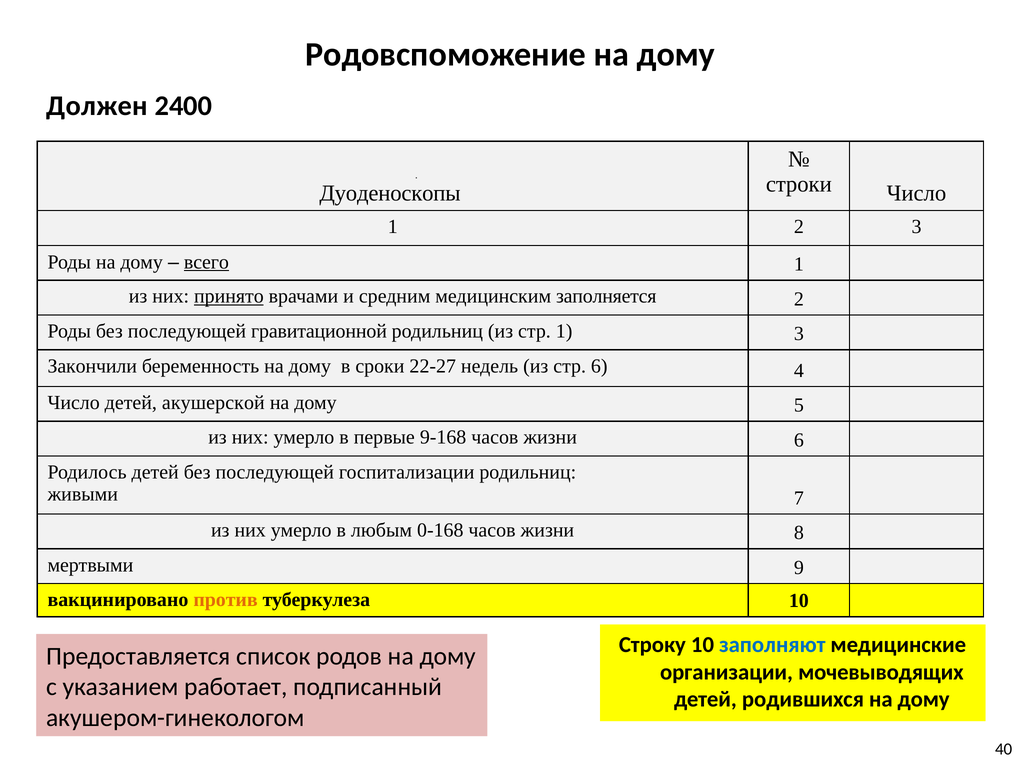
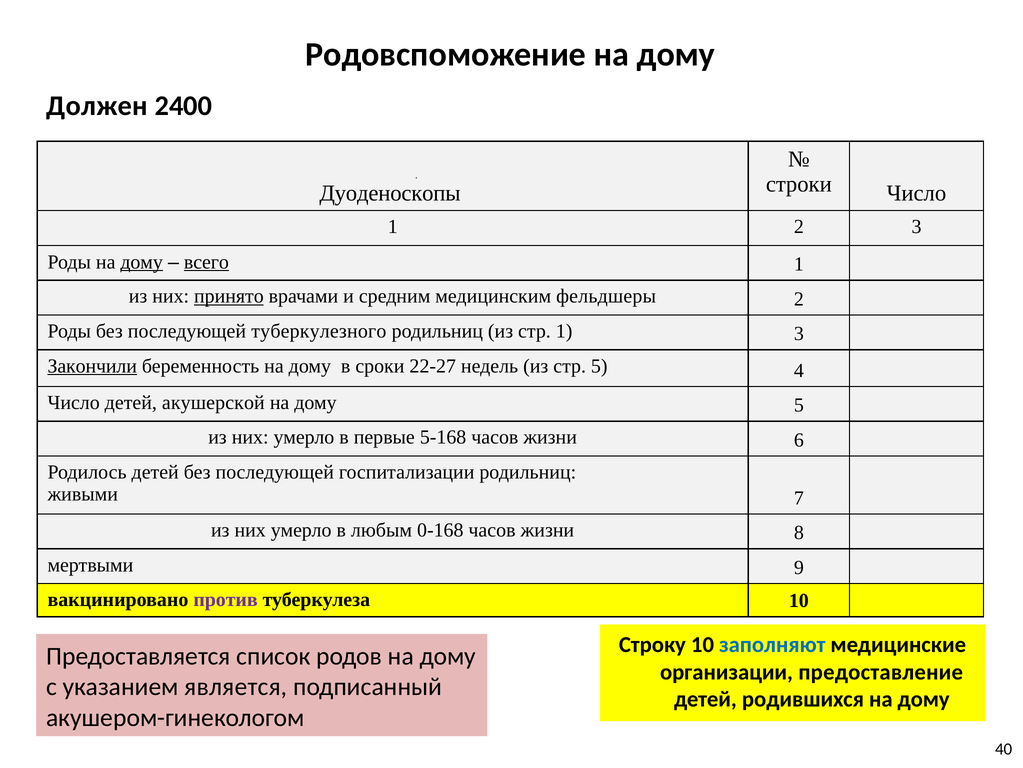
дому at (142, 262) underline: none -> present
заполняется: заполняется -> фельдшеры
гравитационной: гравитационной -> туберкулезного
Закончили underline: none -> present
стр 6: 6 -> 5
9-168: 9-168 -> 5-168
против colour: orange -> purple
мочевыводящих: мочевыводящих -> предоставление
работает: работает -> является
